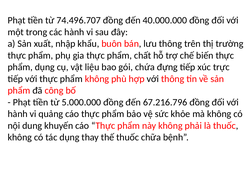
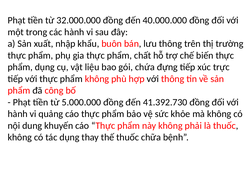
74.496.707: 74.496.707 -> 32.000.000
67.216.796: 67.216.796 -> 41.392.730
